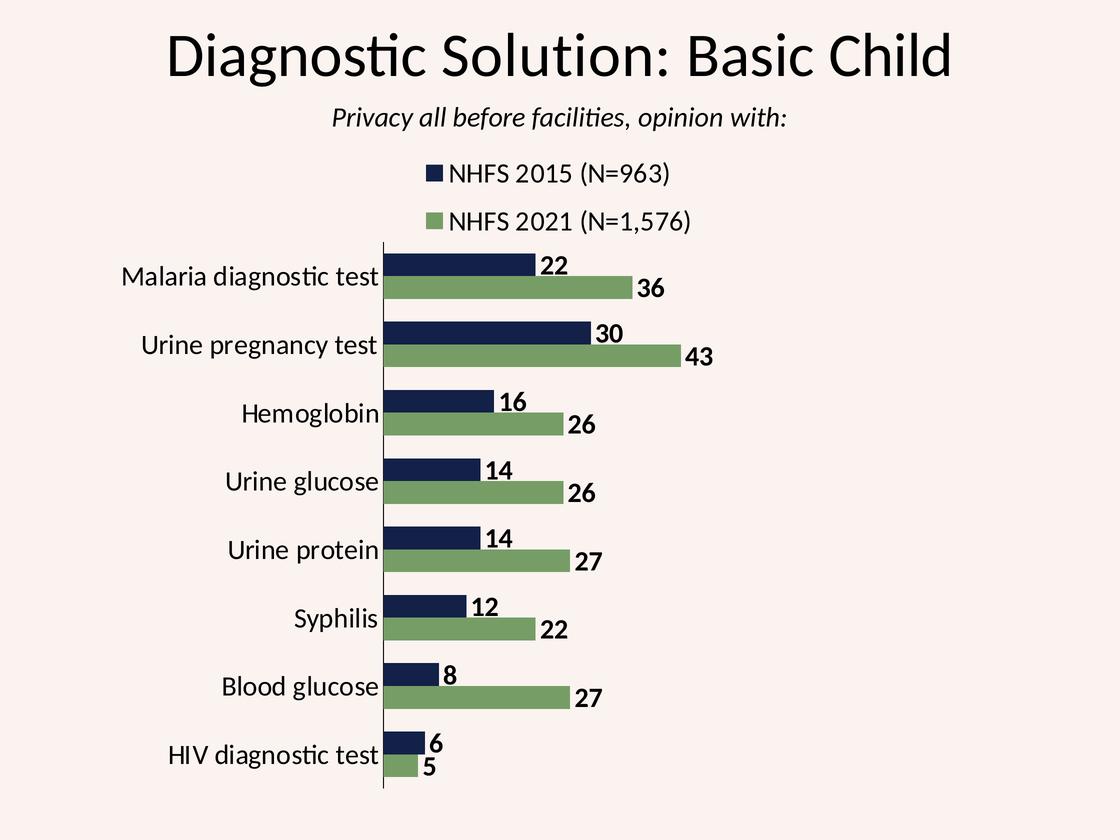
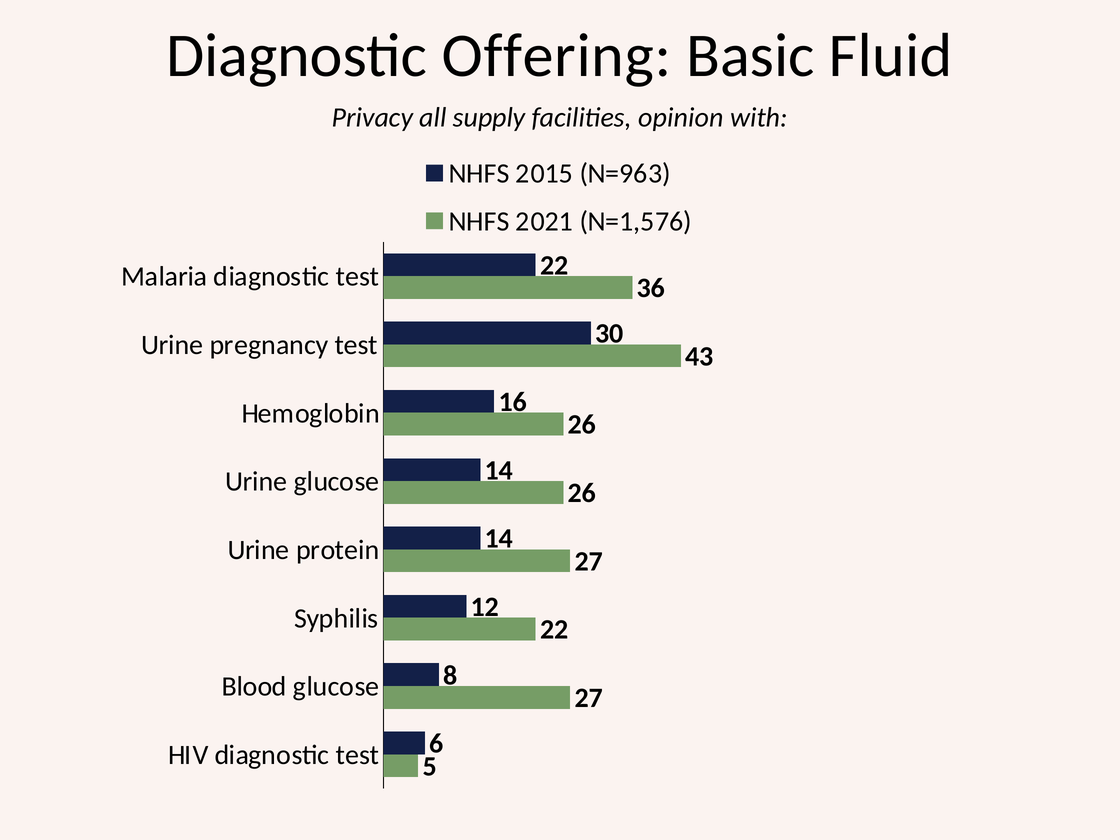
Solution: Solution -> Offering
Child: Child -> Fluid
before: before -> supply
